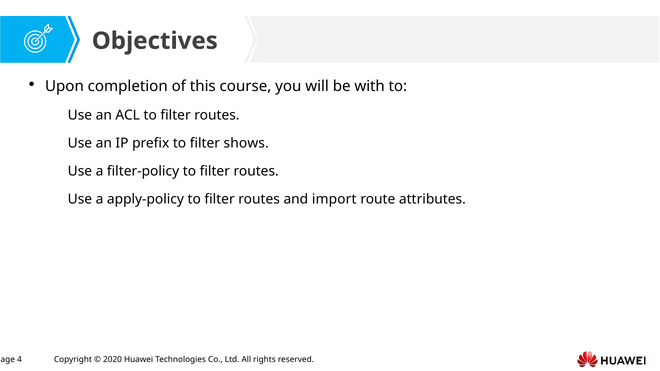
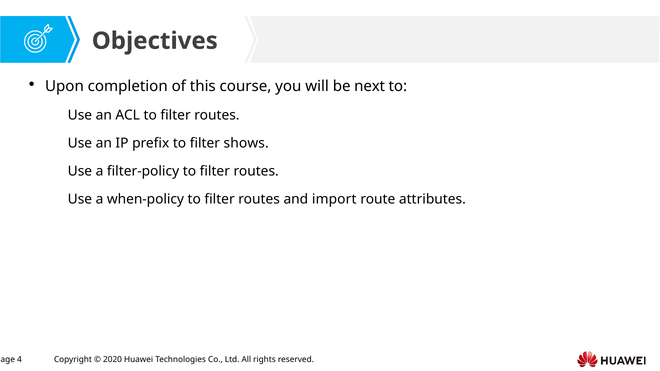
with: with -> next
apply-policy: apply-policy -> when-policy
